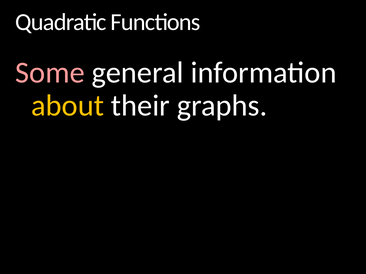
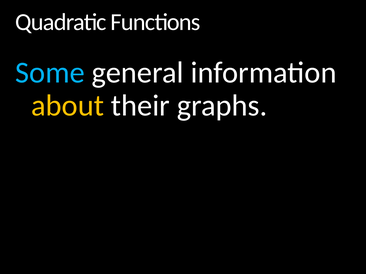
Some colour: pink -> light blue
